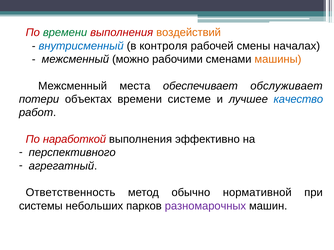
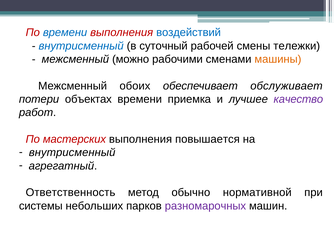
времени at (65, 33) colour: green -> blue
воздействий colour: orange -> blue
контроля: контроля -> суточный
началах: началах -> тележки
места: места -> обоих
системе: системе -> приемка
качество colour: blue -> purple
наработкой: наработкой -> мастерских
эффективно: эффективно -> повышается
перспективного at (72, 153): перспективного -> внутрисменный
